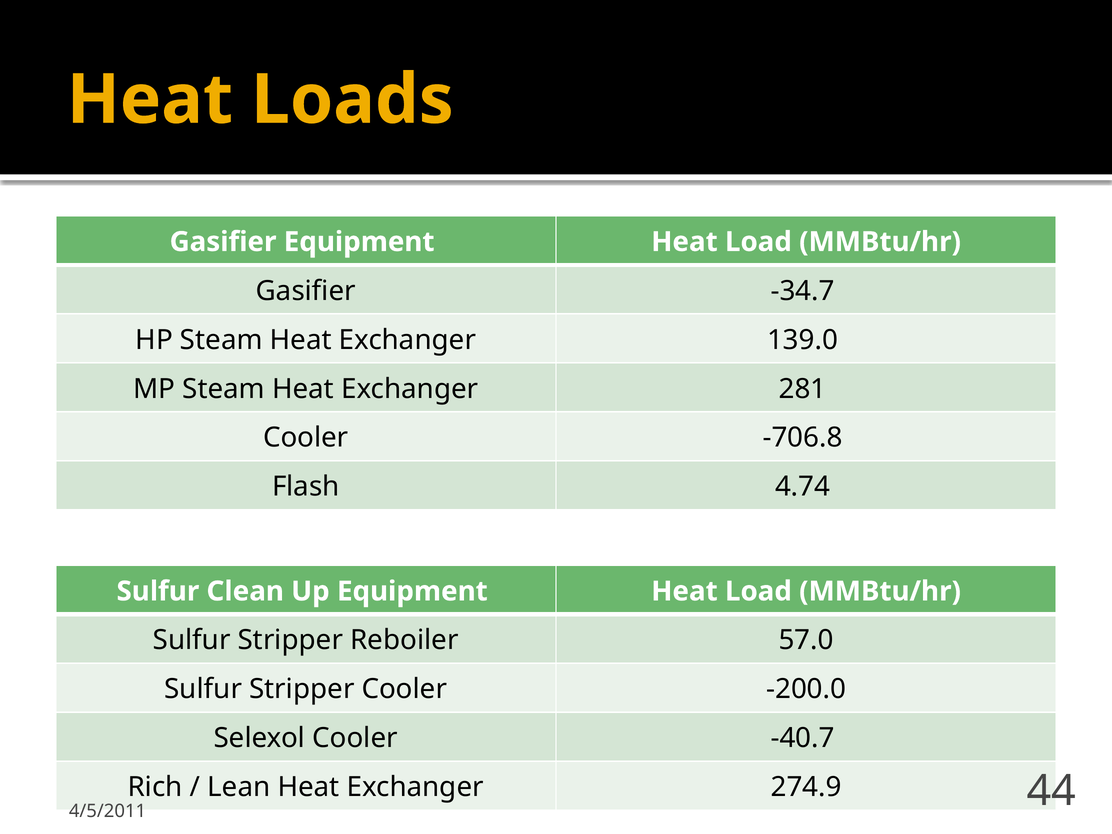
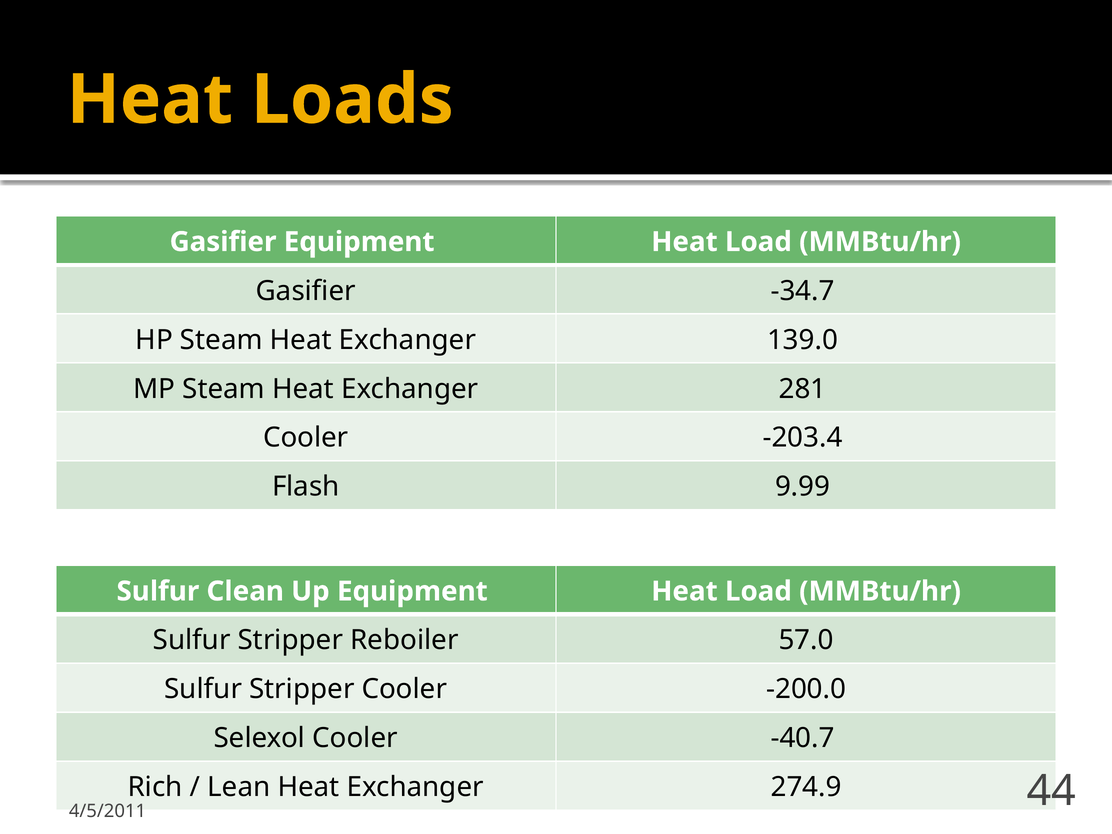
-706.8: -706.8 -> -203.4
4.74: 4.74 -> 9.99
